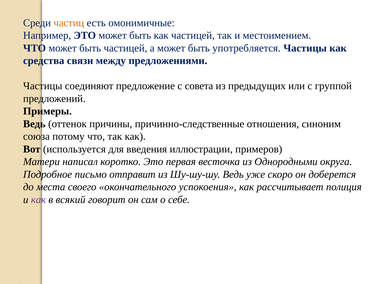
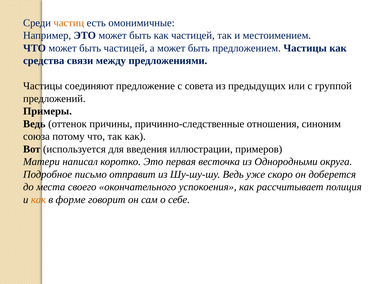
употребляется: употребляется -> предложением
как at (38, 200) colour: purple -> orange
всякий: всякий -> форме
